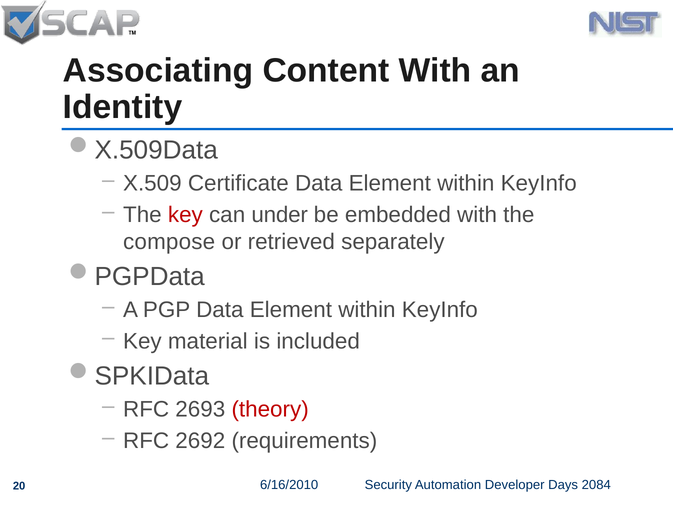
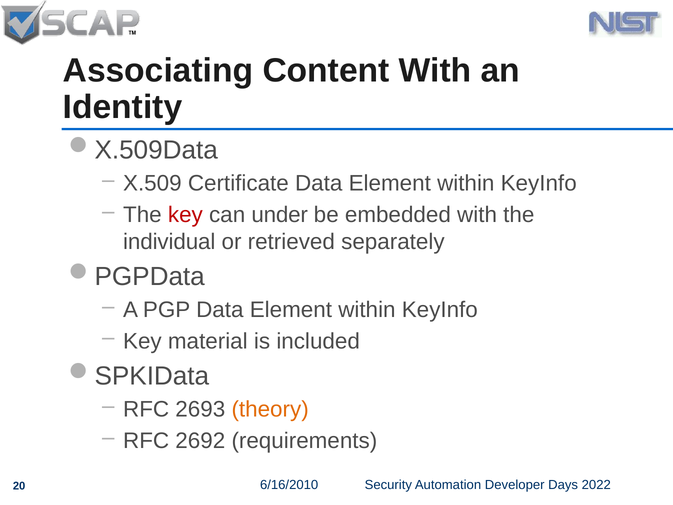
compose: compose -> individual
theory colour: red -> orange
2084: 2084 -> 2022
